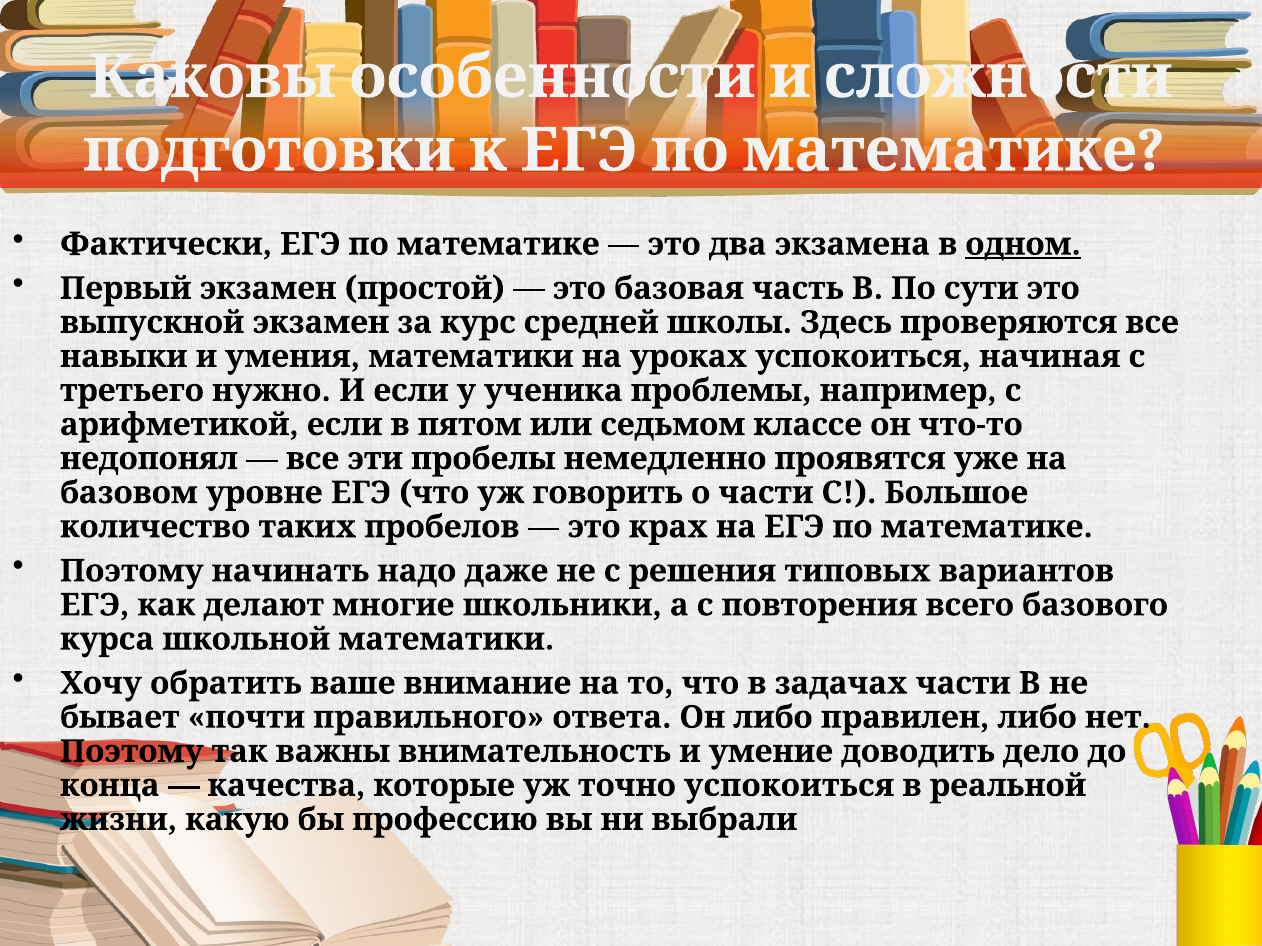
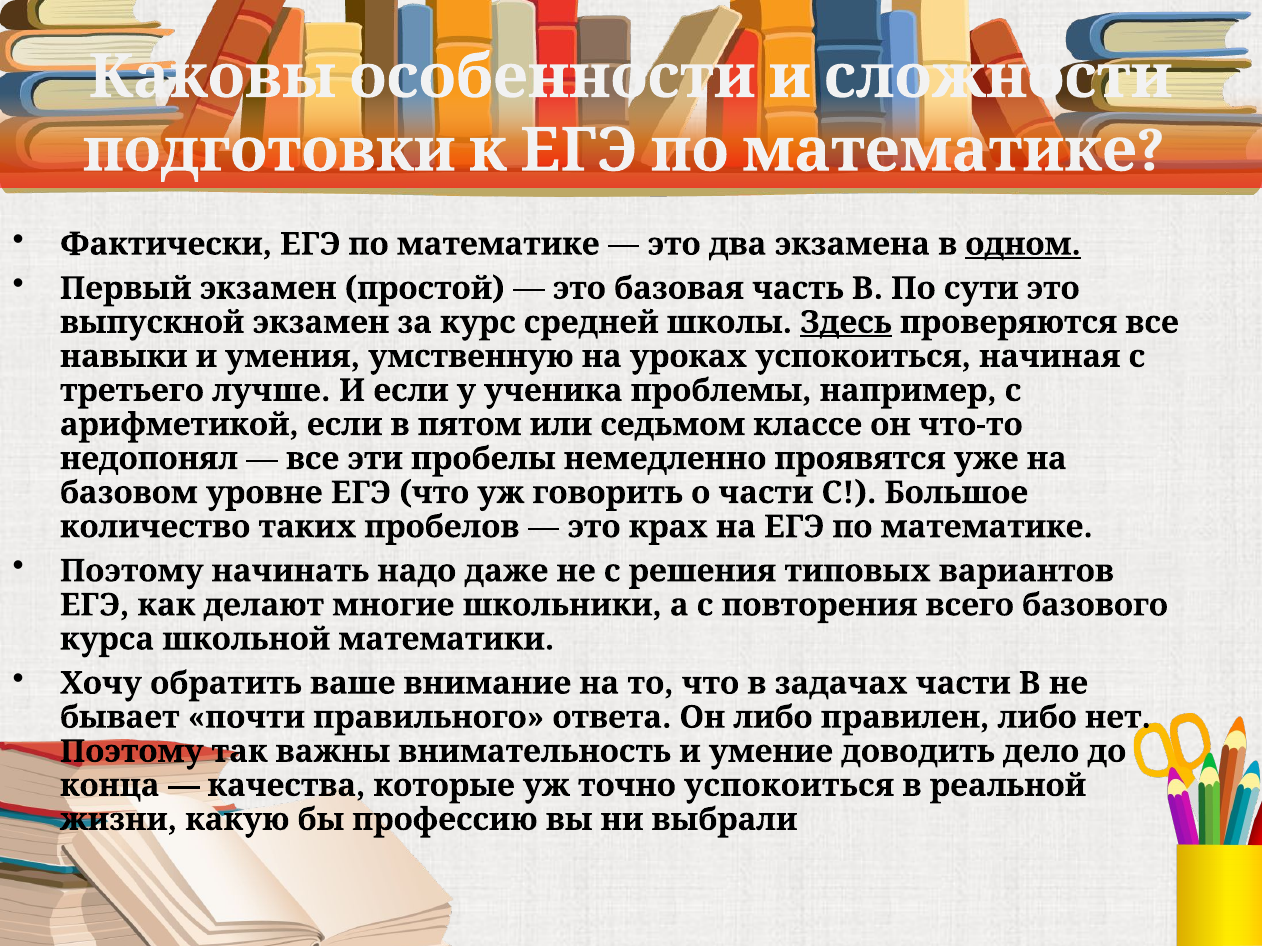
Здесь underline: none -> present
умения математики: математики -> умственную
нужно: нужно -> лучше
